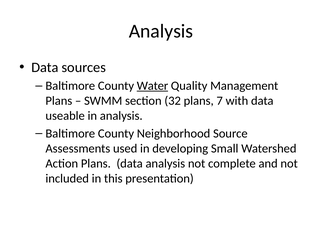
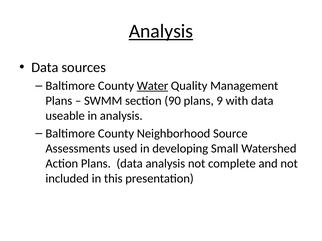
Analysis at (161, 31) underline: none -> present
32: 32 -> 90
7: 7 -> 9
